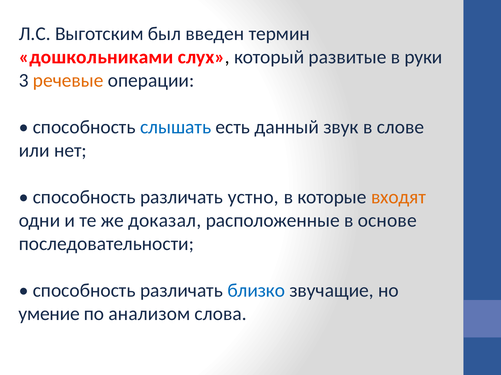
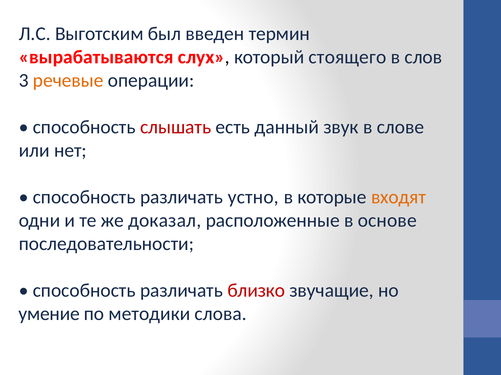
дошкольниками: дошкольниками -> вырабатываются
развитые: развитые -> стоящего
руки: руки -> слов
слышать colour: blue -> red
близко colour: blue -> red
анализом: анализом -> методики
